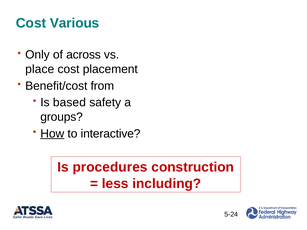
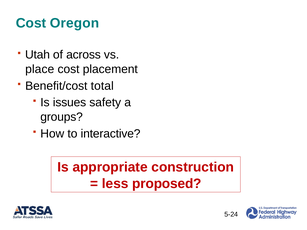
Various: Various -> Oregon
Only: Only -> Utah
from: from -> total
based: based -> issues
How underline: present -> none
procedures: procedures -> appropriate
including: including -> proposed
